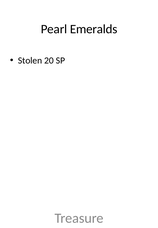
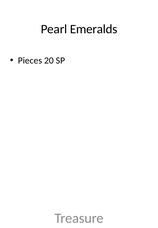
Stolen: Stolen -> Pieces
